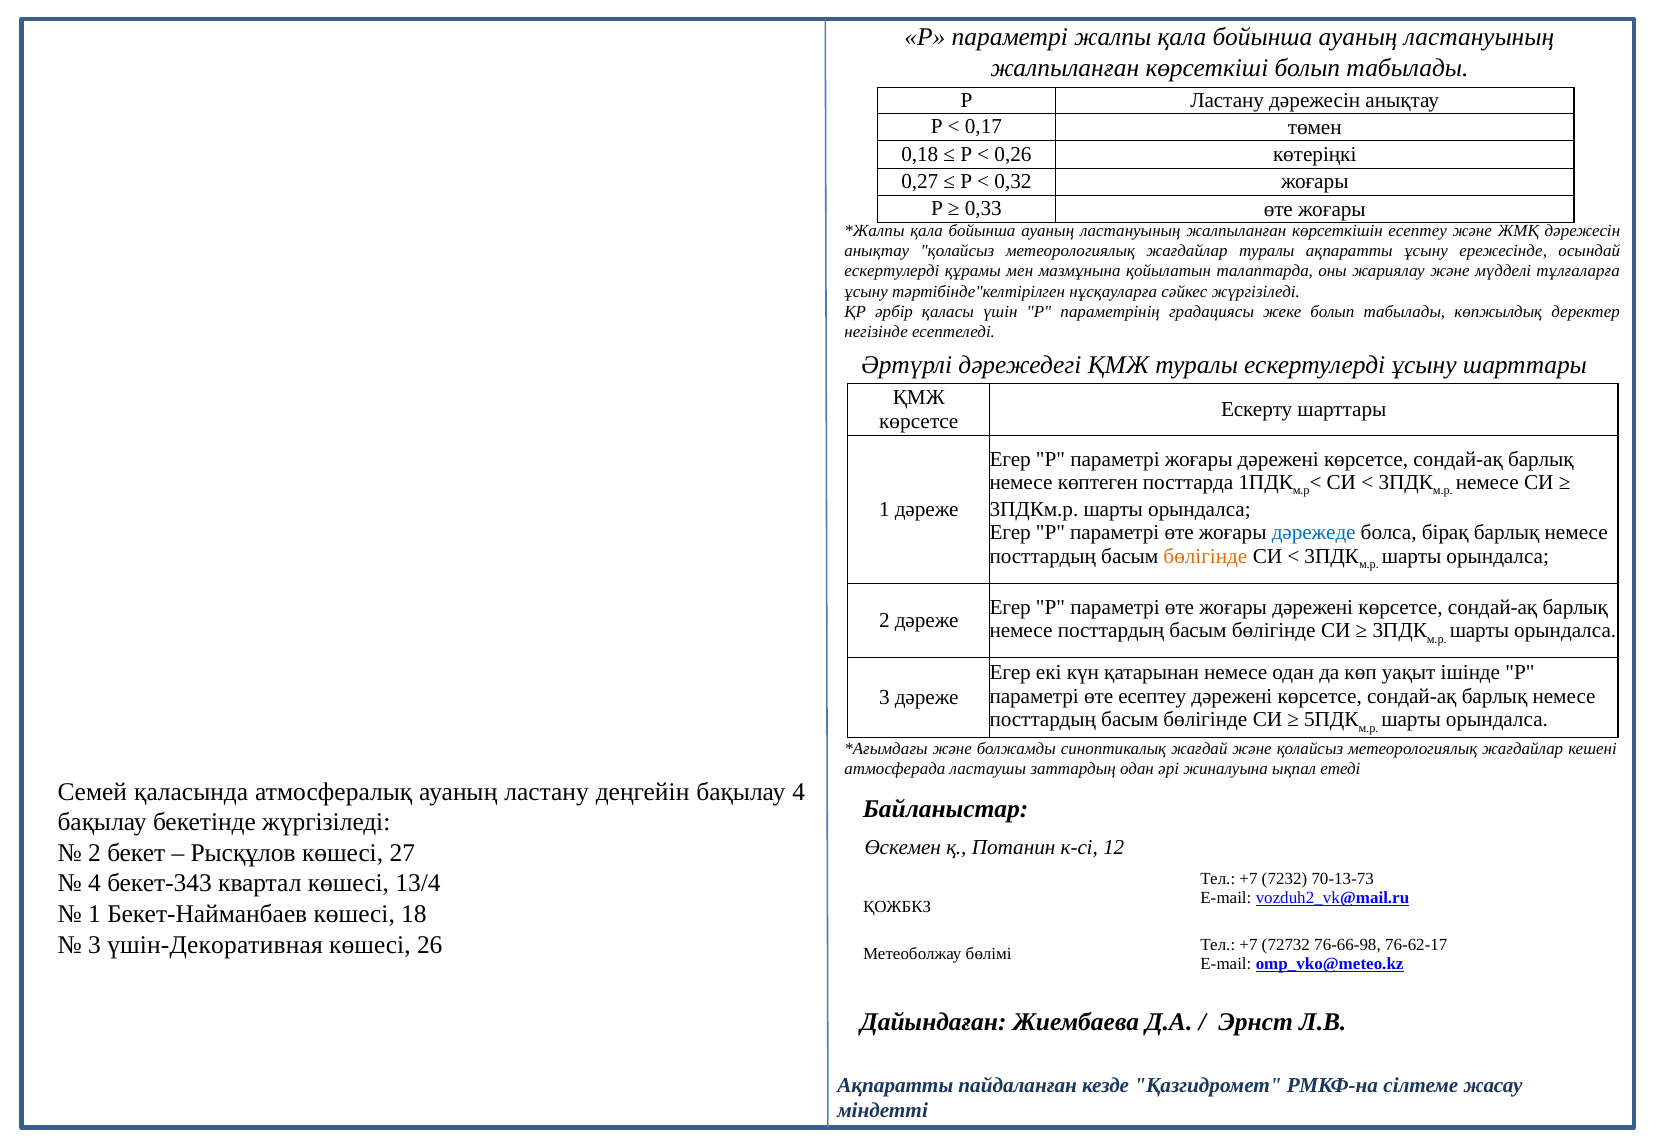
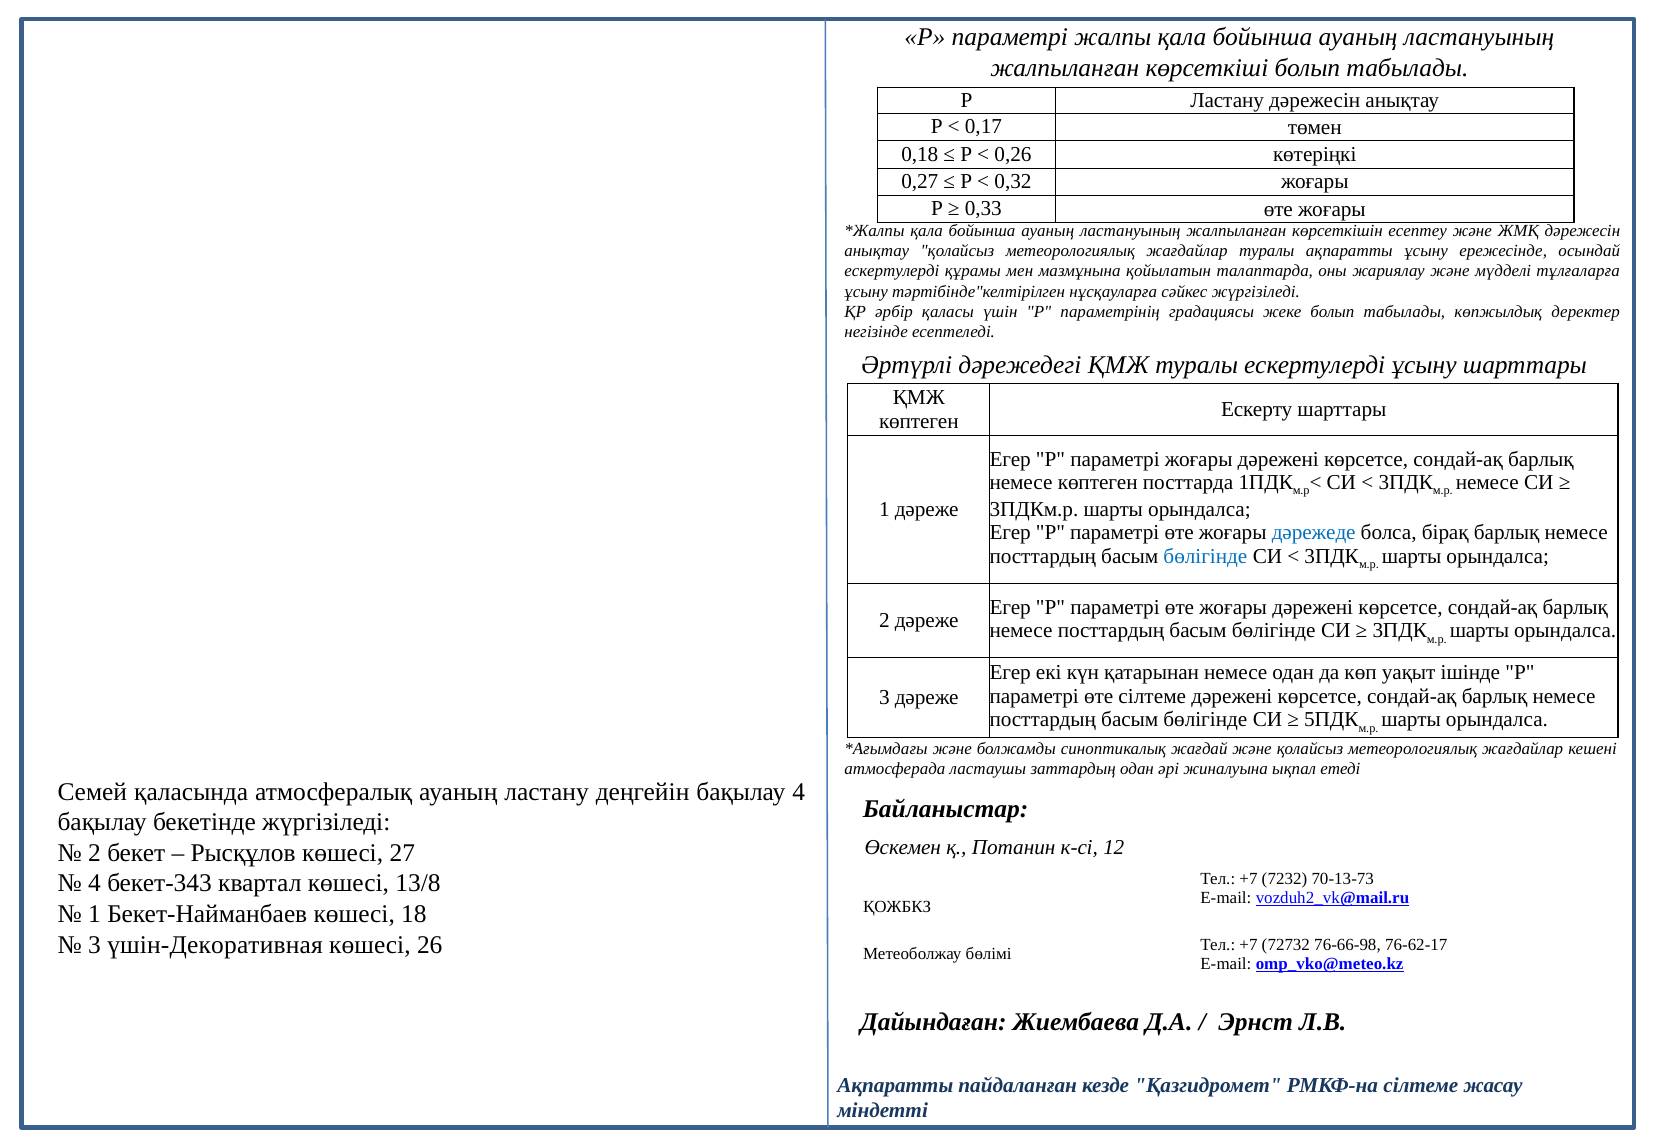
көрсетсе at (919, 421): көрсетсе -> көптеген
бөлігінде at (1205, 556) colour: orange -> blue
өте есептеу: есептеу -> сілтеме
13/4: 13/4 -> 13/8
